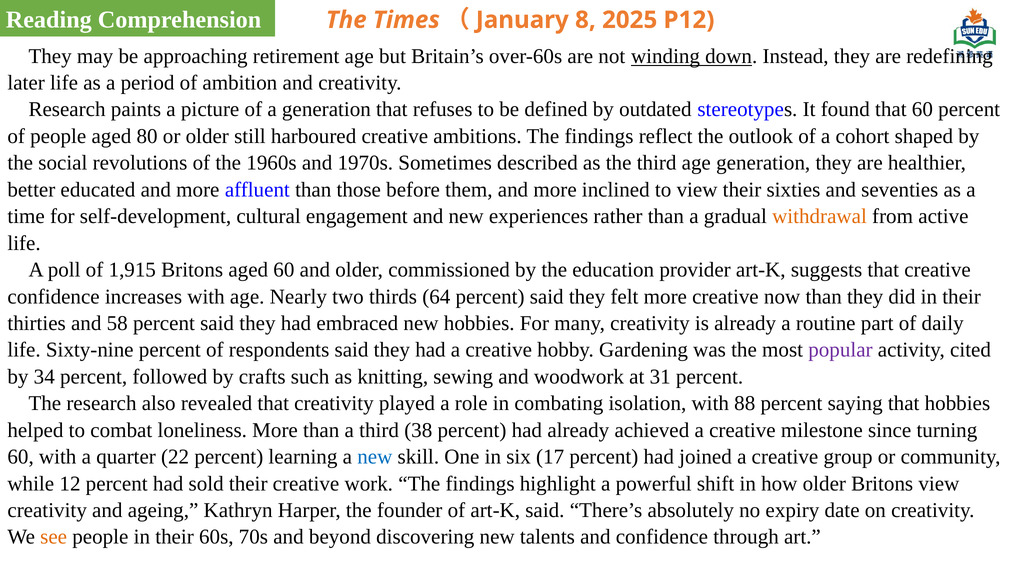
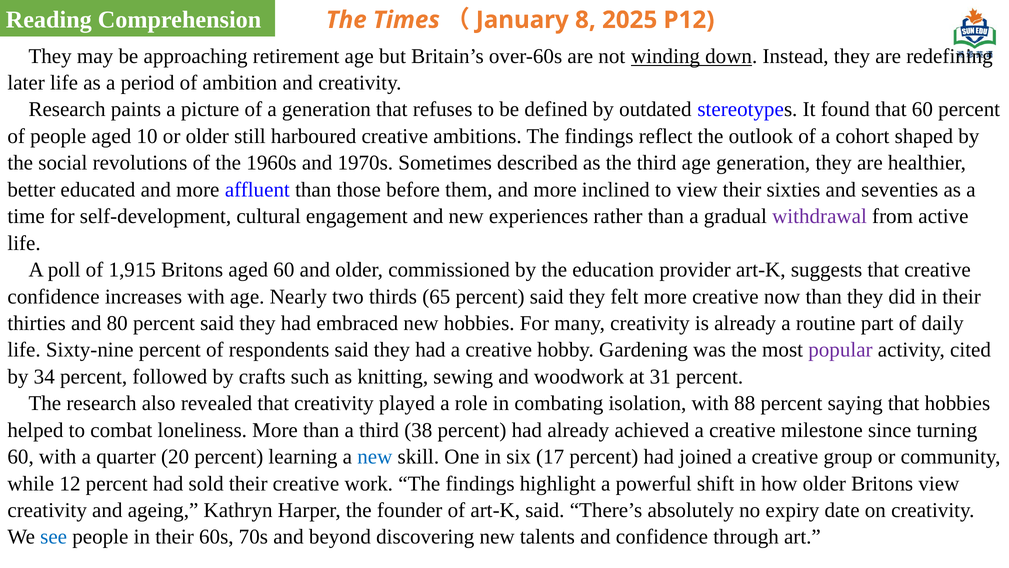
80: 80 -> 10
withdrawal colour: orange -> purple
64: 64 -> 65
58: 58 -> 80
22: 22 -> 20
see colour: orange -> blue
